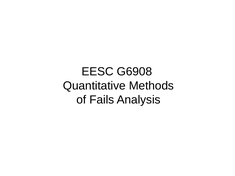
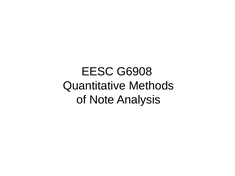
Fails: Fails -> Note
